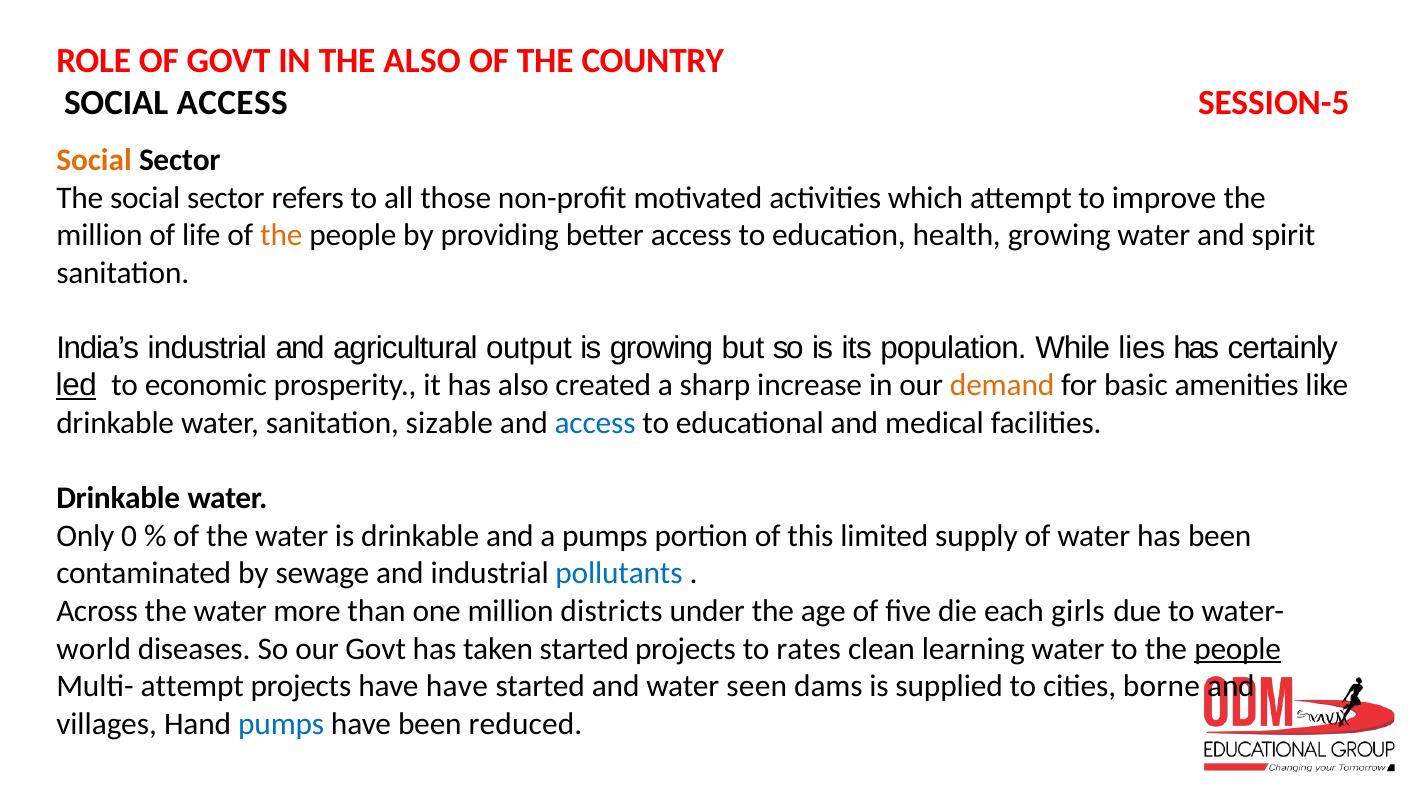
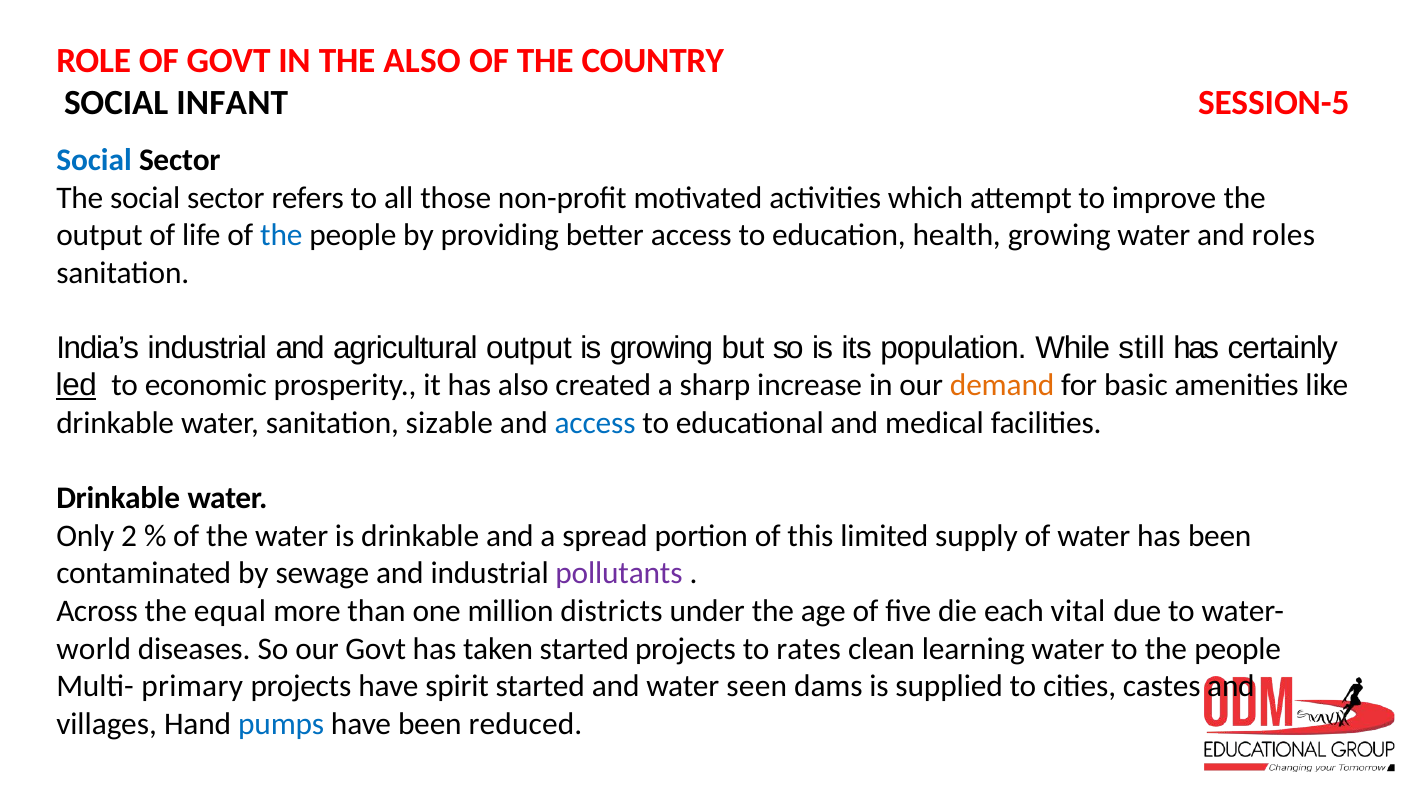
SOCIAL ACCESS: ACCESS -> INFANT
Social at (94, 160) colour: orange -> blue
million at (99, 236): million -> output
the at (281, 236) colour: orange -> blue
spirit: spirit -> roles
lies: lies -> still
0: 0 -> 2
a pumps: pumps -> spread
pollutants colour: blue -> purple
Across the water: water -> equal
girls: girls -> vital
people at (1238, 649) underline: present -> none
Multi- attempt: attempt -> primary
have have: have -> spirit
borne: borne -> castes
